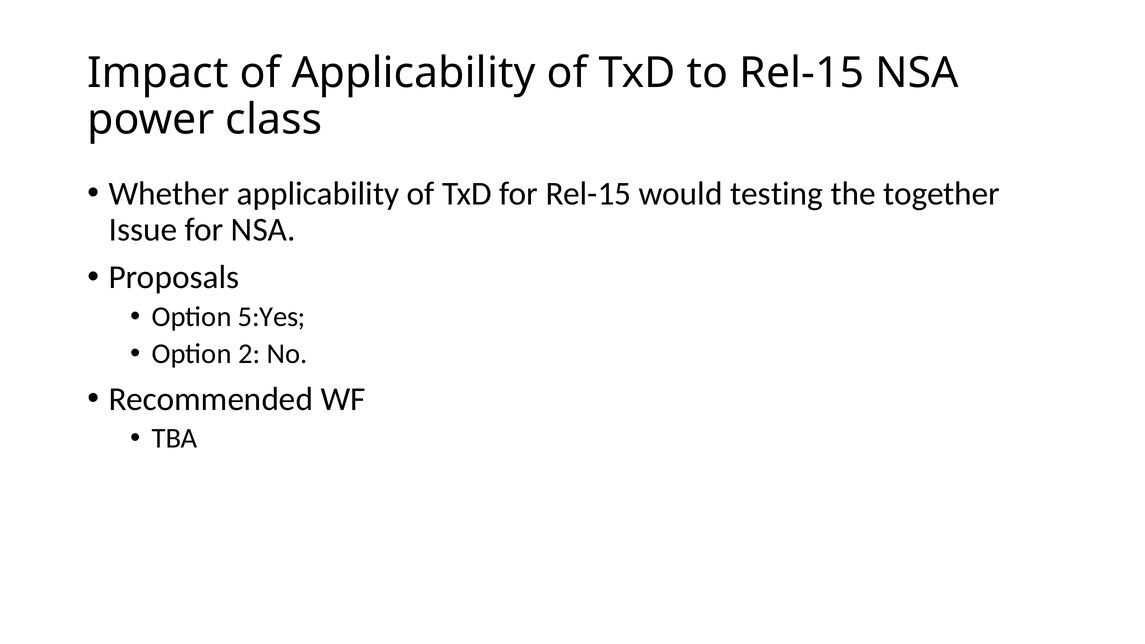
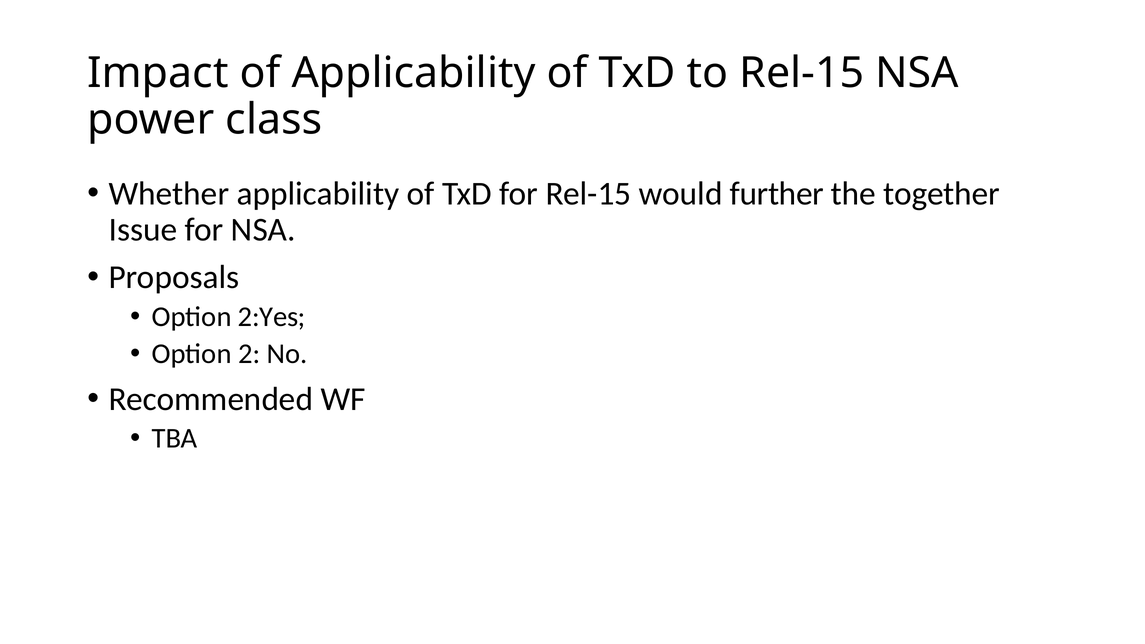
testing: testing -> further
5:Yes: 5:Yes -> 2:Yes
